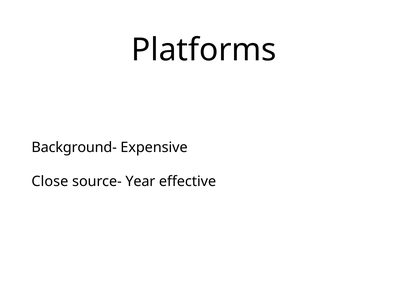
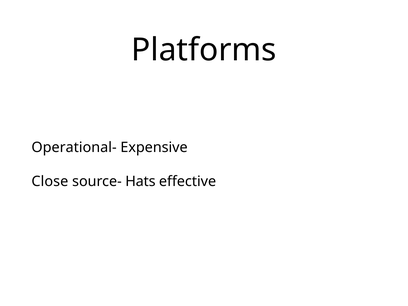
Background-: Background- -> Operational-
Year: Year -> Hats
